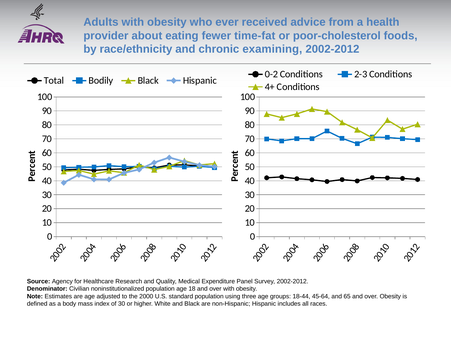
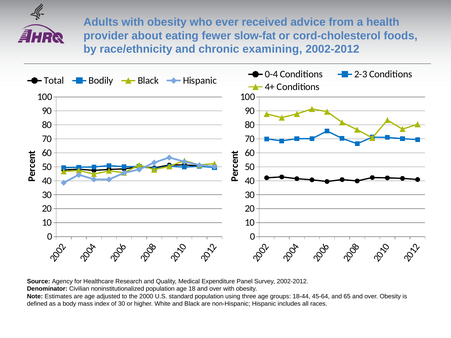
time-fat: time-fat -> slow-fat
poor-cholesterol: poor-cholesterol -> cord-cholesterol
0-2: 0-2 -> 0-4
